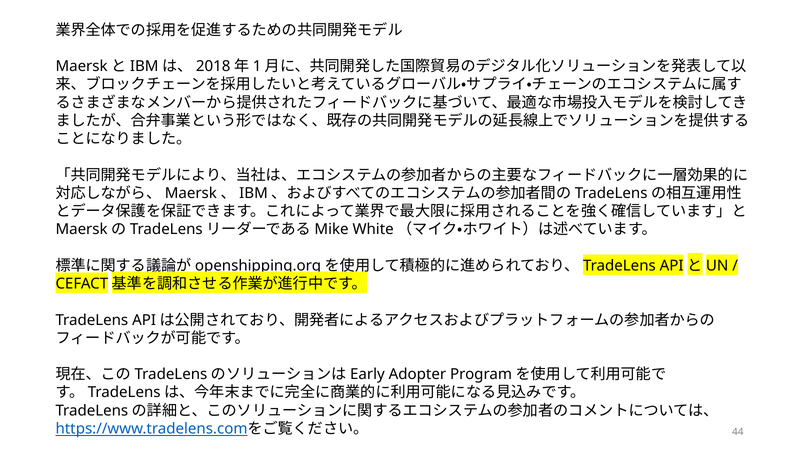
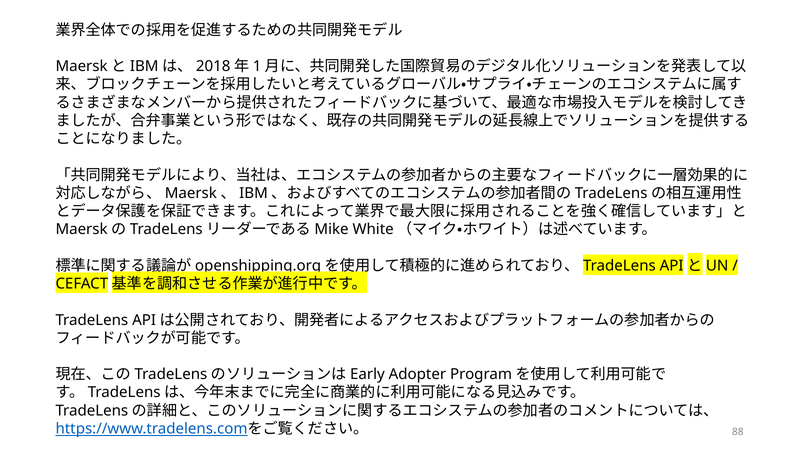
44: 44 -> 88
